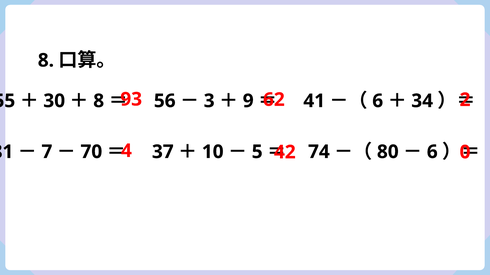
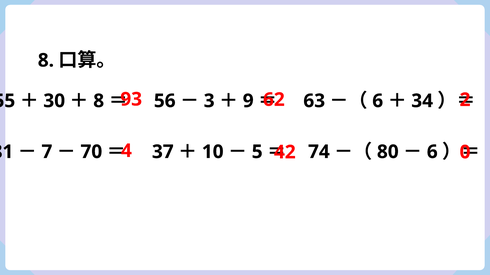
41: 41 -> 63
